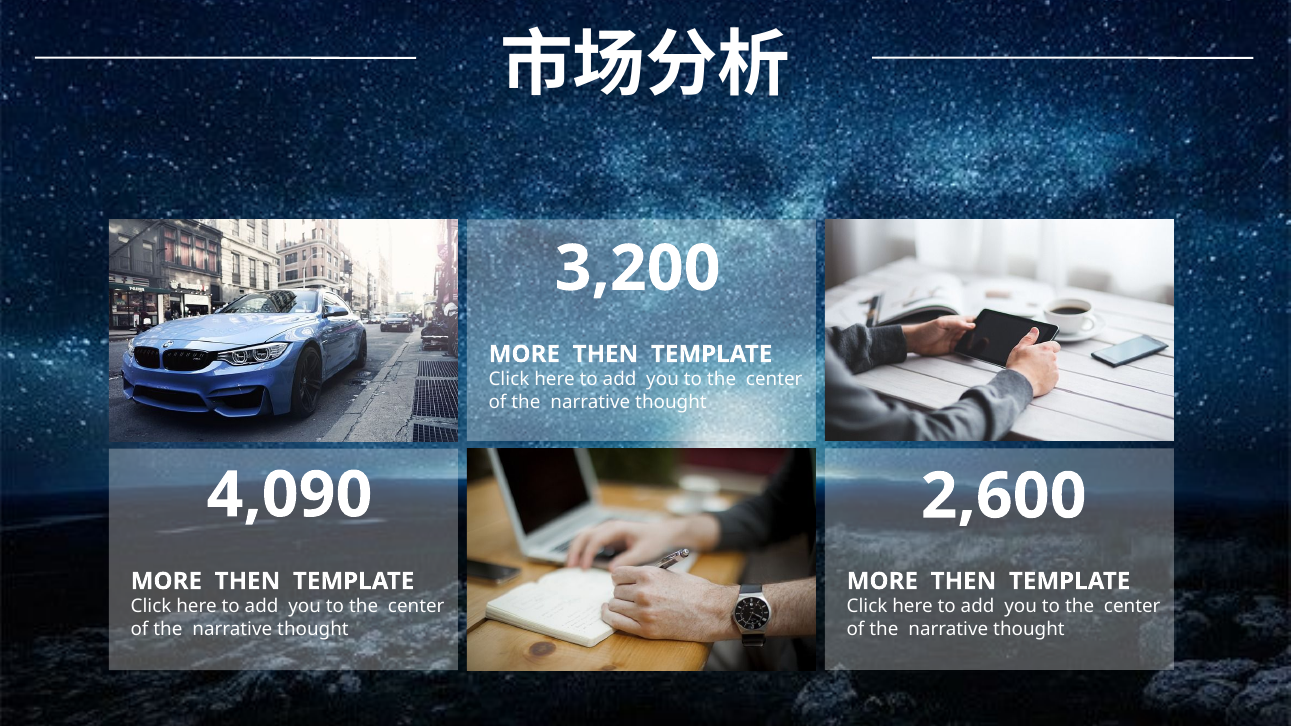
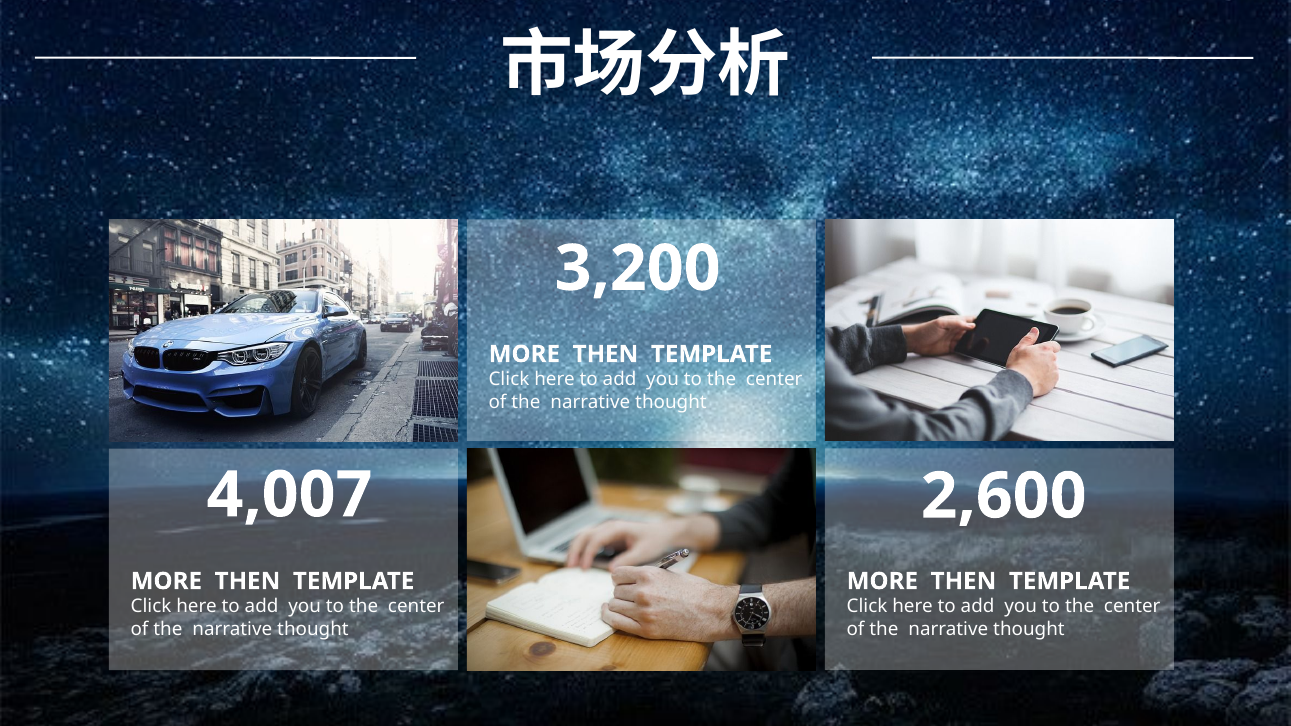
4,090: 4,090 -> 4,007
